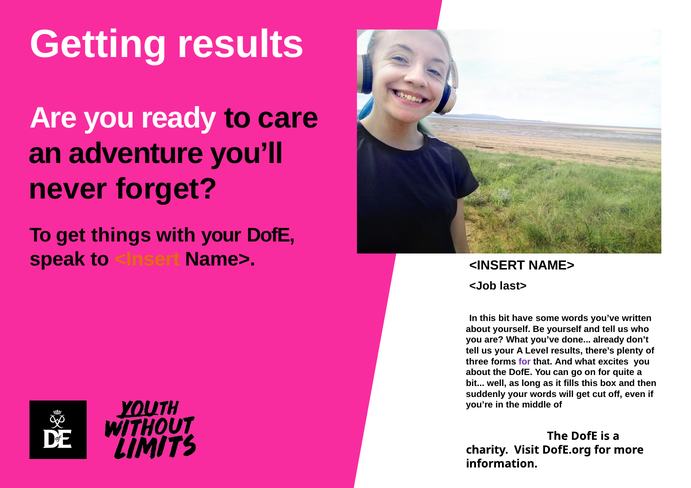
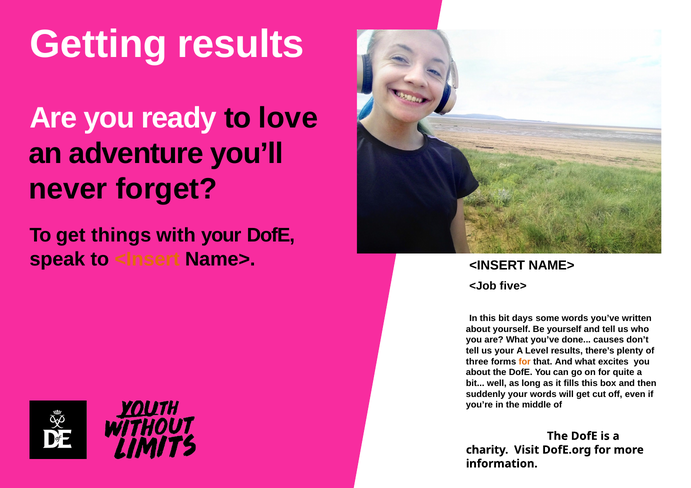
care: care -> love
last>: last> -> five>
have: have -> days
already: already -> causes
for at (525, 362) colour: purple -> orange
